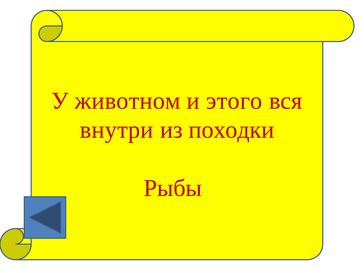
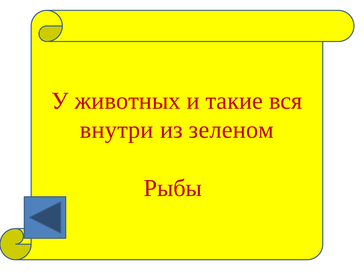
животном: животном -> животных
этого: этого -> такие
походки: походки -> зеленом
